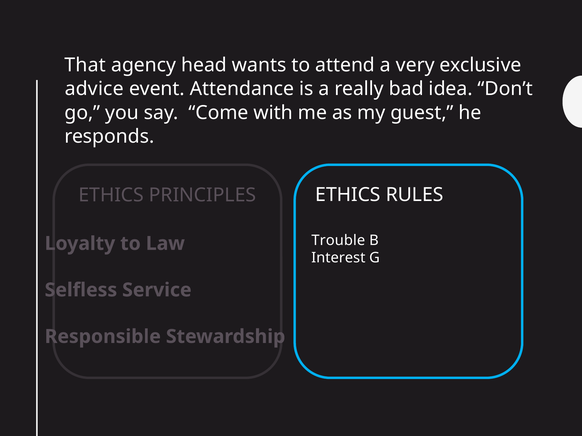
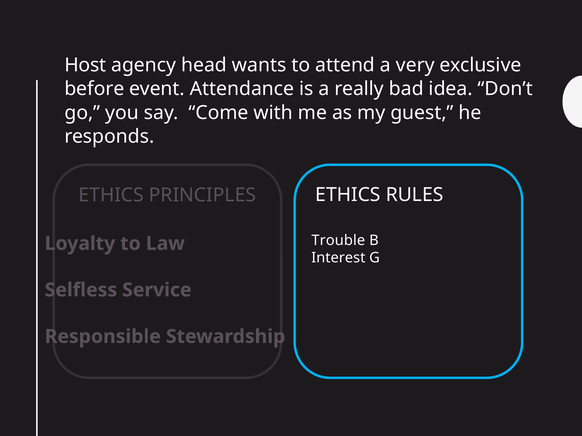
That: That -> Host
advice: advice -> before
